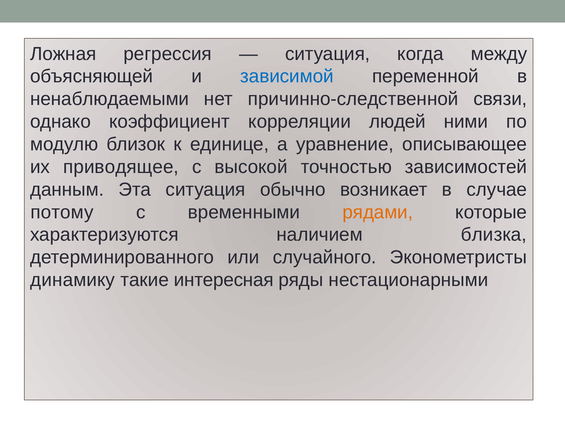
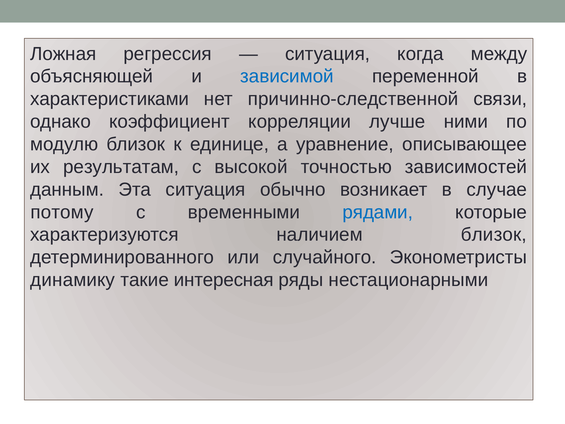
ненаблюдаемыми: ненаблюдаемыми -> характеристиками
людей: людей -> лучше
приводящее: приводящее -> результатам
рядами colour: orange -> blue
наличием близка: близка -> близок
